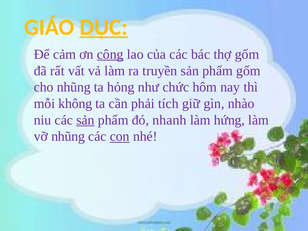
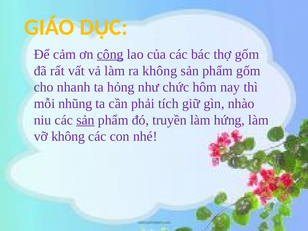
DỤC underline: present -> none
ra truyền: truyền -> không
cho nhũng: nhũng -> nhanh
không: không -> nhũng
nhanh: nhanh -> truyền
vỡ nhũng: nhũng -> không
con underline: present -> none
